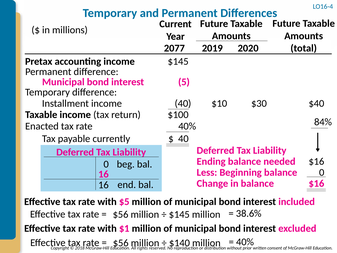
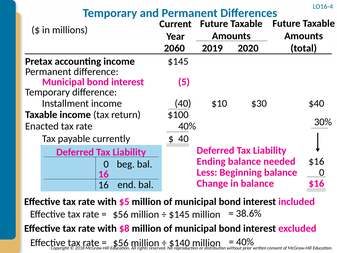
2077: 2077 -> 2060
84%: 84% -> 30%
$1: $1 -> $8
